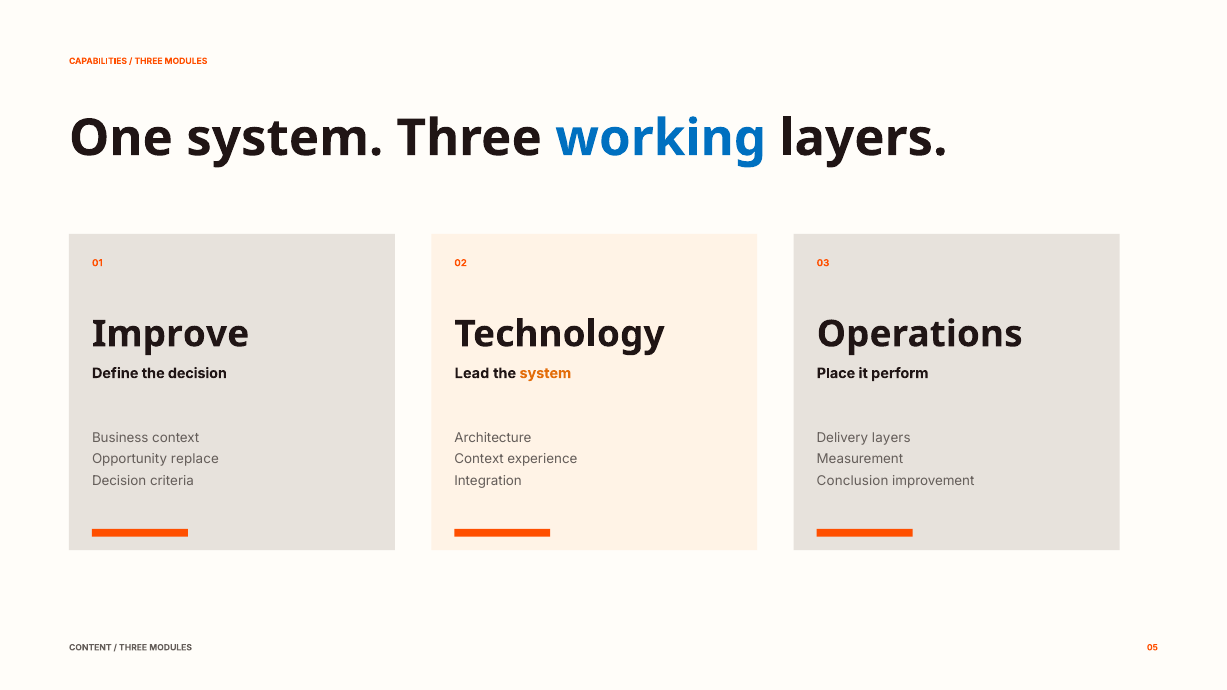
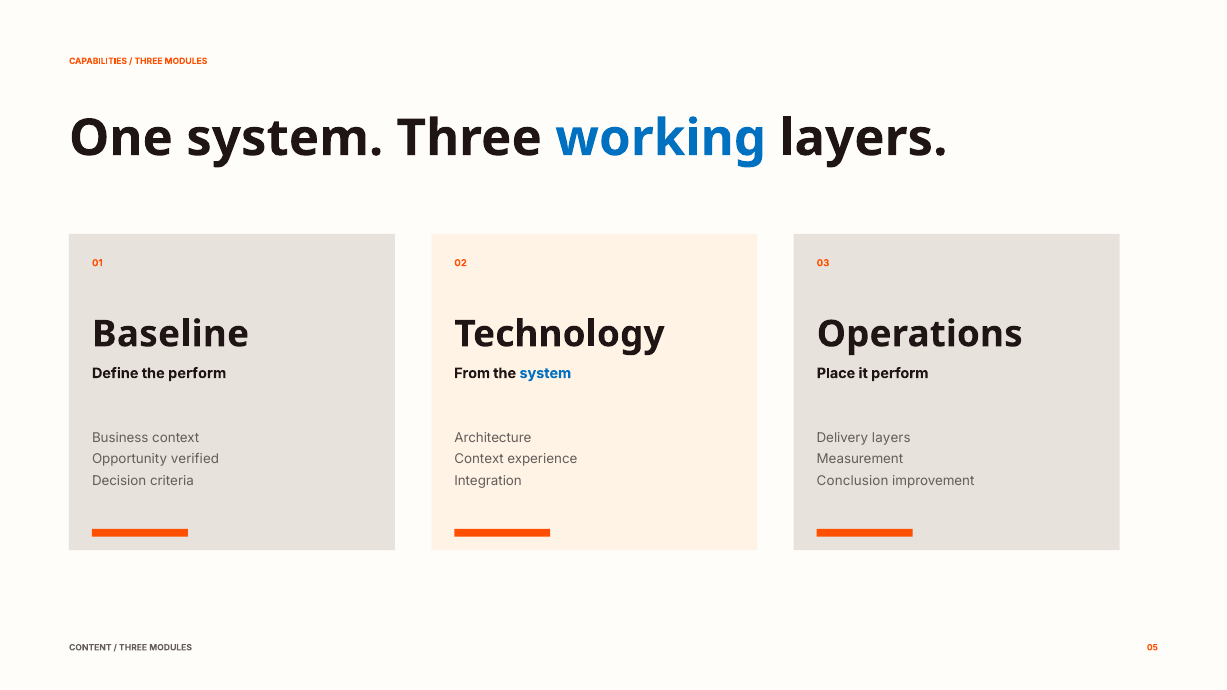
Improve: Improve -> Baseline
the decision: decision -> perform
Lead: Lead -> From
system at (545, 373) colour: orange -> blue
replace: replace -> verified
